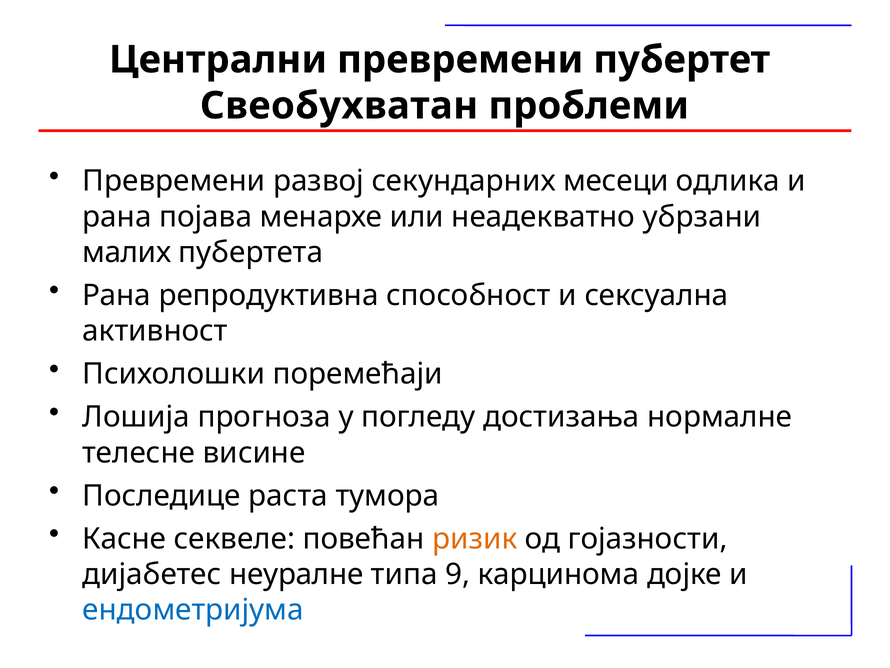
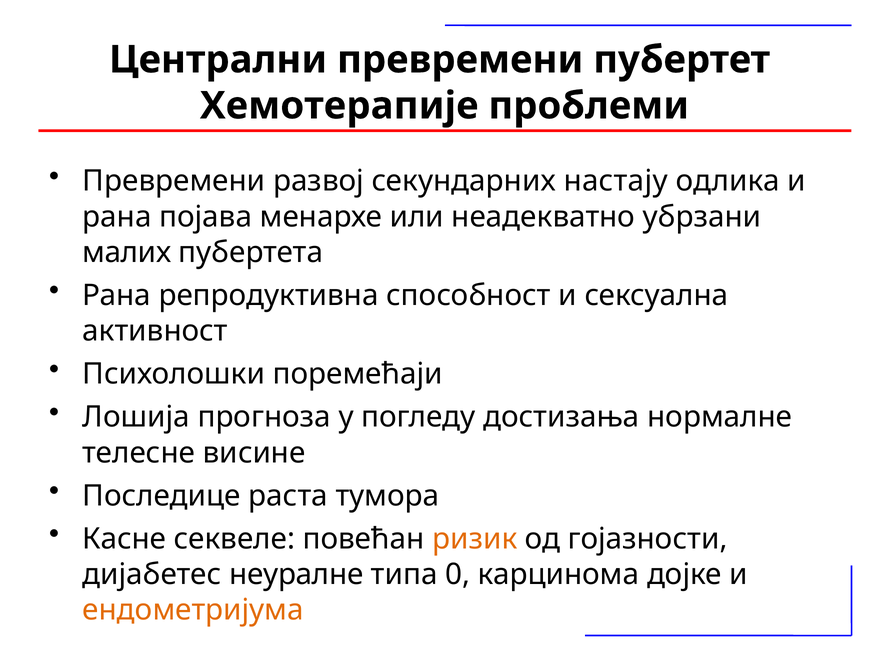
Свеобухватан: Свеобухватан -> Хемотерапије
месeци: месeци -> настају
9: 9 -> 0
ендометријума colour: blue -> orange
